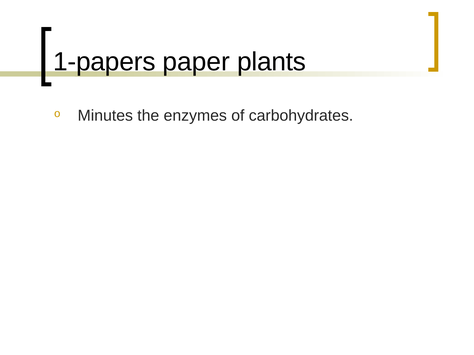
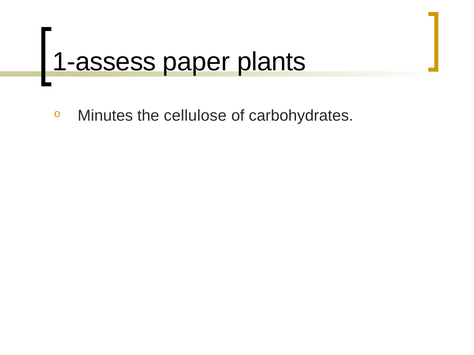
1-papers: 1-papers -> 1-assess
enzymes: enzymes -> cellulose
